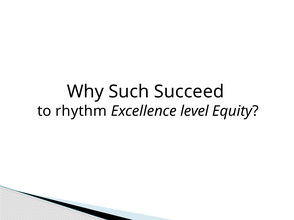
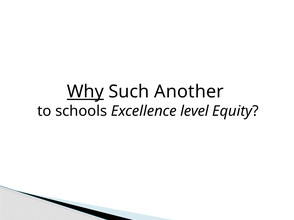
Why underline: none -> present
Succeed: Succeed -> Another
rhythm: rhythm -> schools
